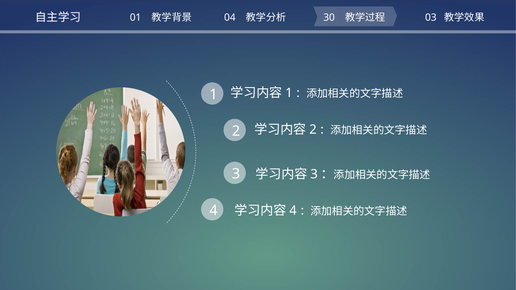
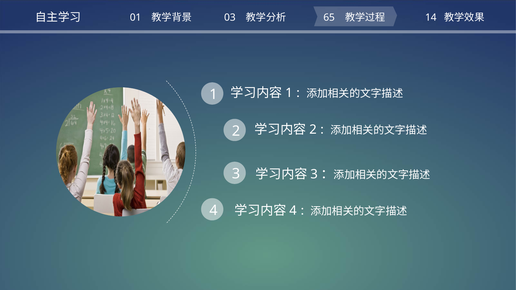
04: 04 -> 03
30: 30 -> 65
03: 03 -> 14
